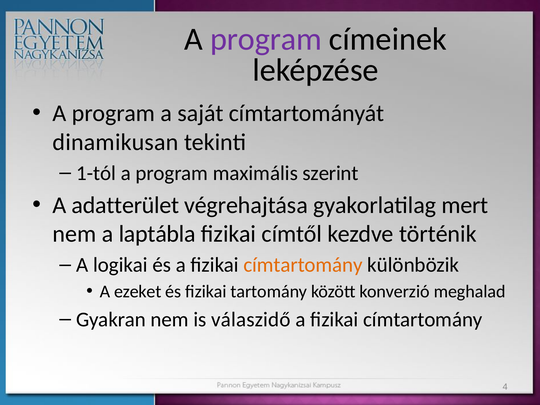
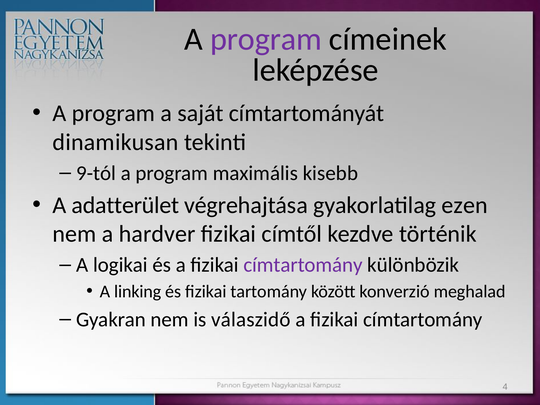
1-tól: 1-tól -> 9-tól
szerint: szerint -> kisebb
mert: mert -> ezen
laptábla: laptábla -> hardver
címtartomány at (303, 265) colour: orange -> purple
ezeket: ezeket -> linking
